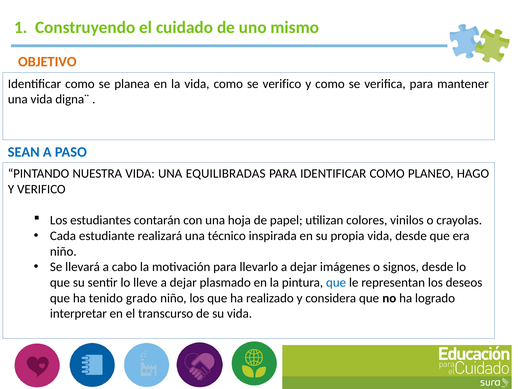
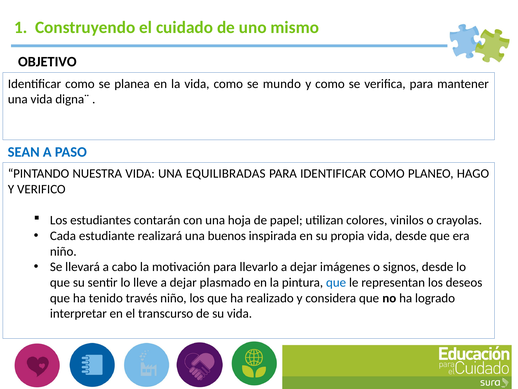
OBJETIVO colour: orange -> black
se verifico: verifico -> mundo
técnico: técnico -> buenos
grado: grado -> través
